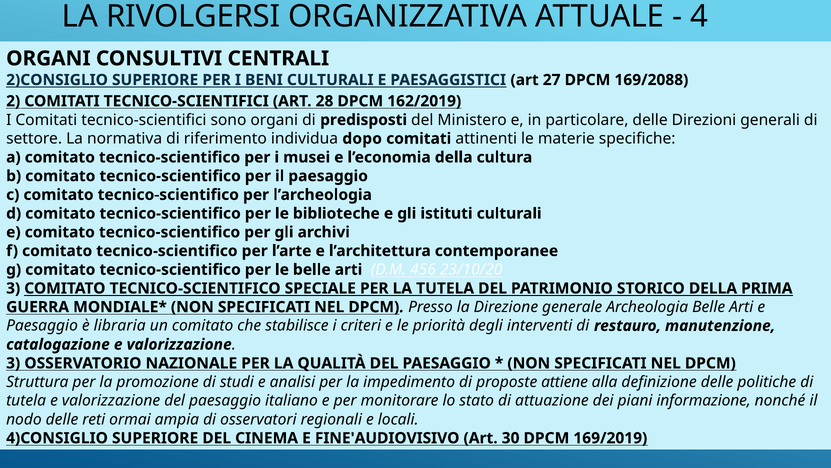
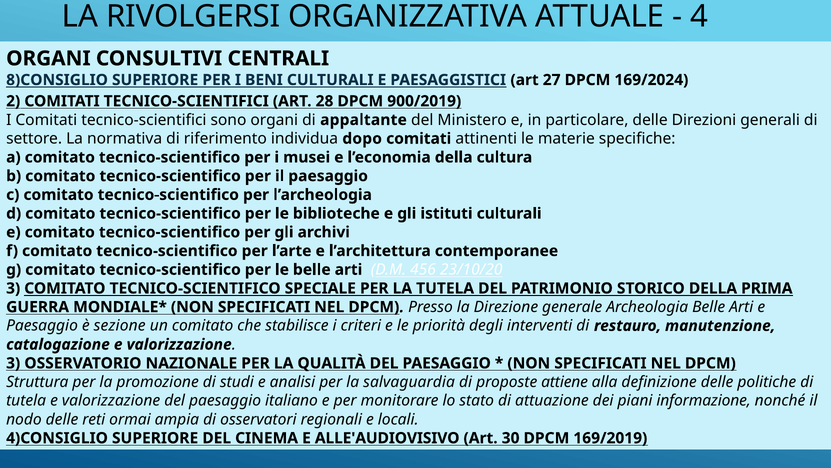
2)CONSIGLIO: 2)CONSIGLIO -> 8)CONSIGLIO
169/2088: 169/2088 -> 169/2024
162/2019: 162/2019 -> 900/2019
predisposti: predisposti -> appaltante
libraria: libraria -> sezione
impedimento: impedimento -> salvaguardia
FINE'AUDIOVISIVO: FINE'AUDIOVISIVO -> ALLE'AUDIOVISIVO
